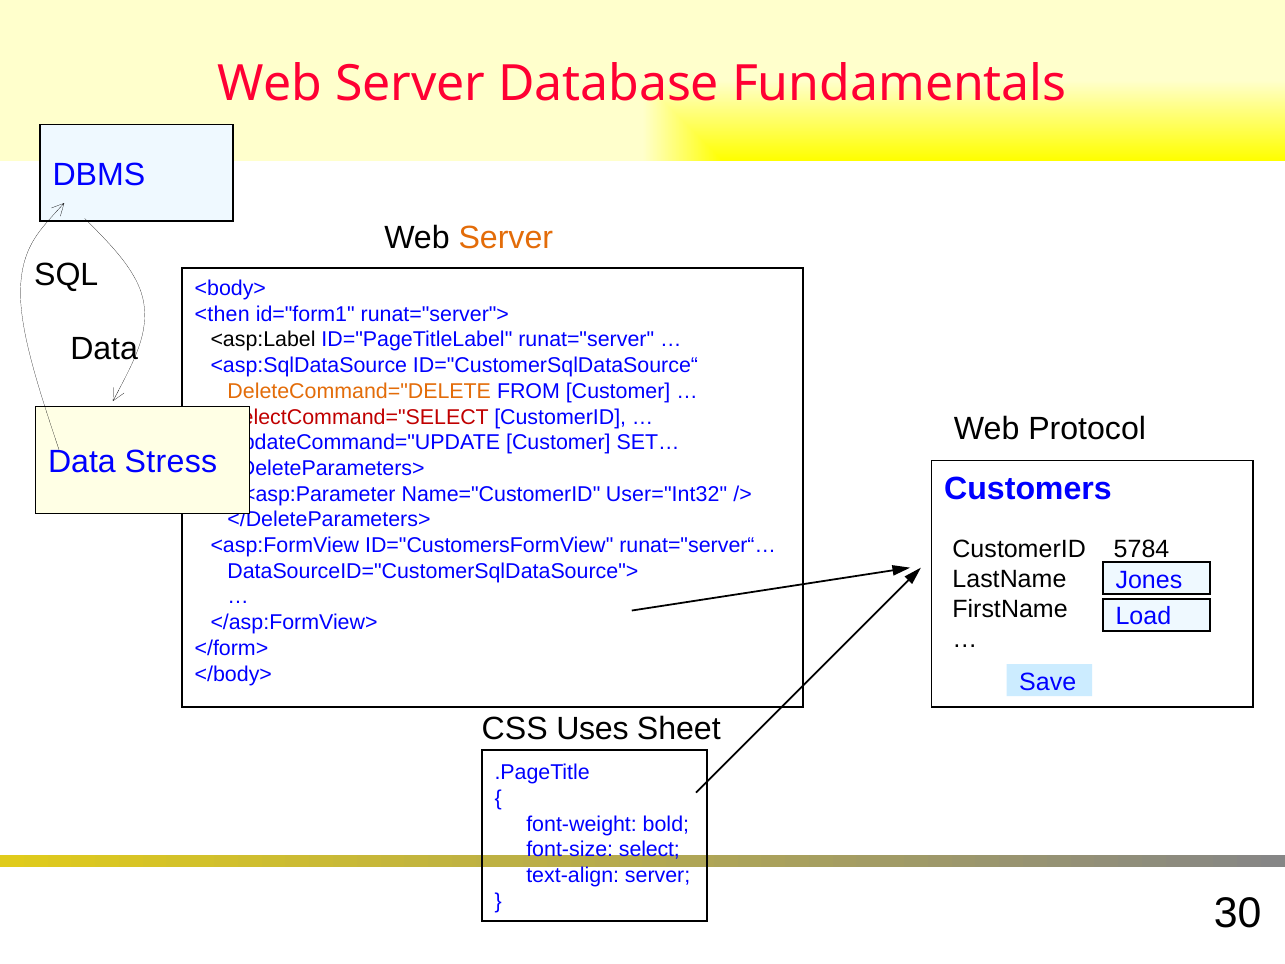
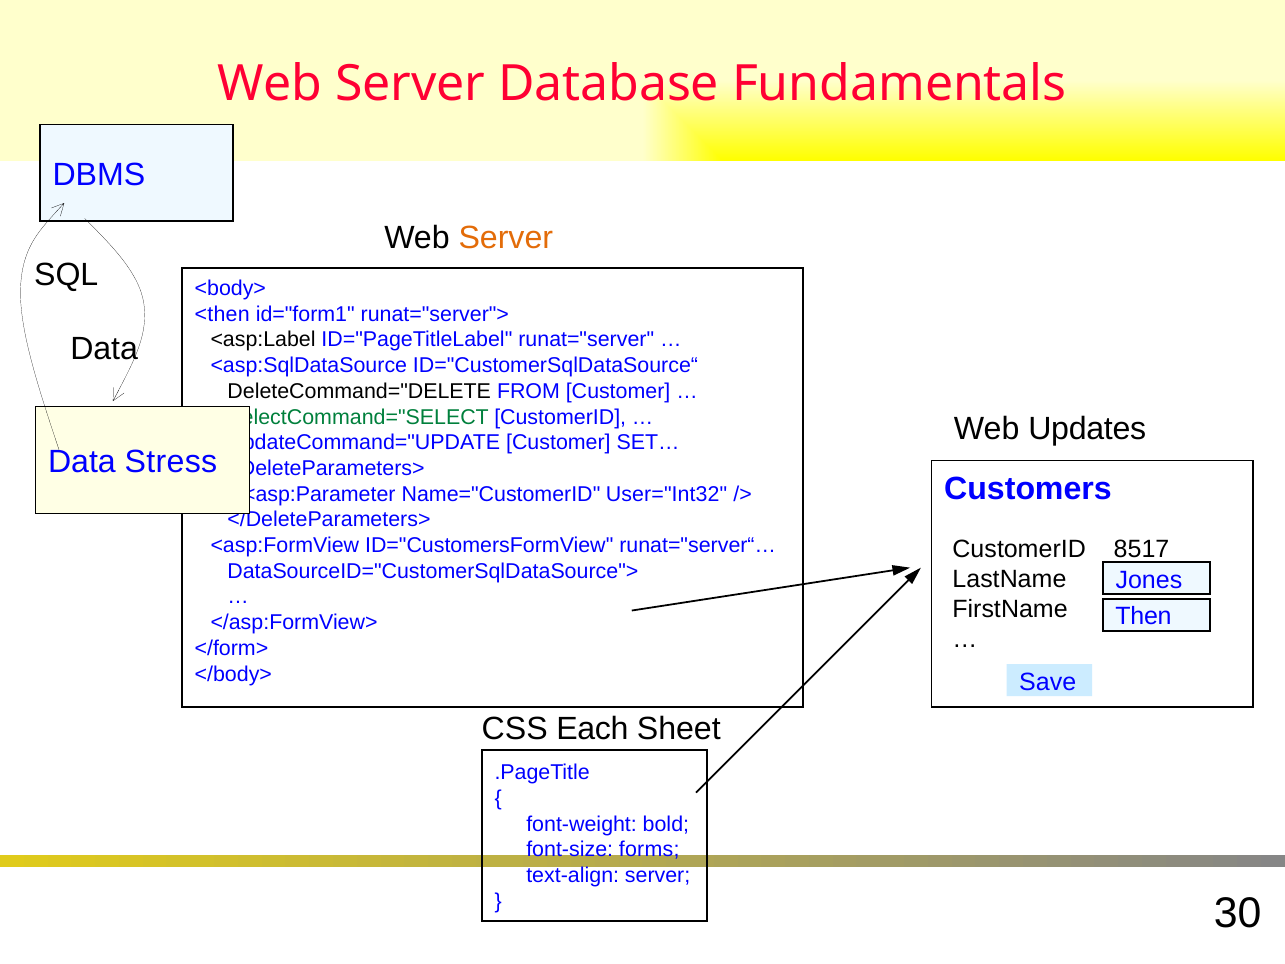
DeleteCommand="DELETE colour: orange -> black
SelectCommand="SELECT colour: red -> green
Protocol: Protocol -> Updates
5784: 5784 -> 8517
Load: Load -> Then
Uses: Uses -> Each
select: select -> forms
